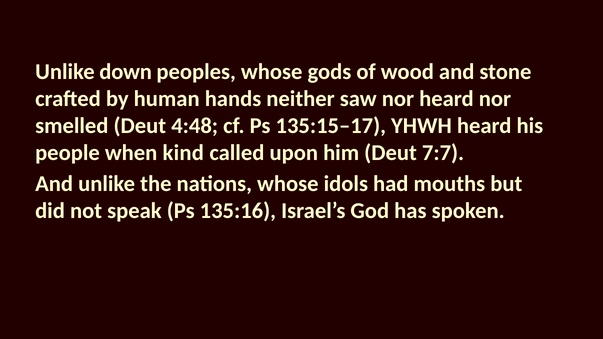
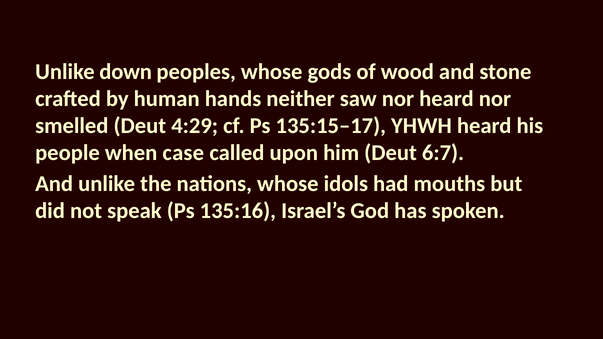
4:48: 4:48 -> 4:29
kind: kind -> case
7:7: 7:7 -> 6:7
